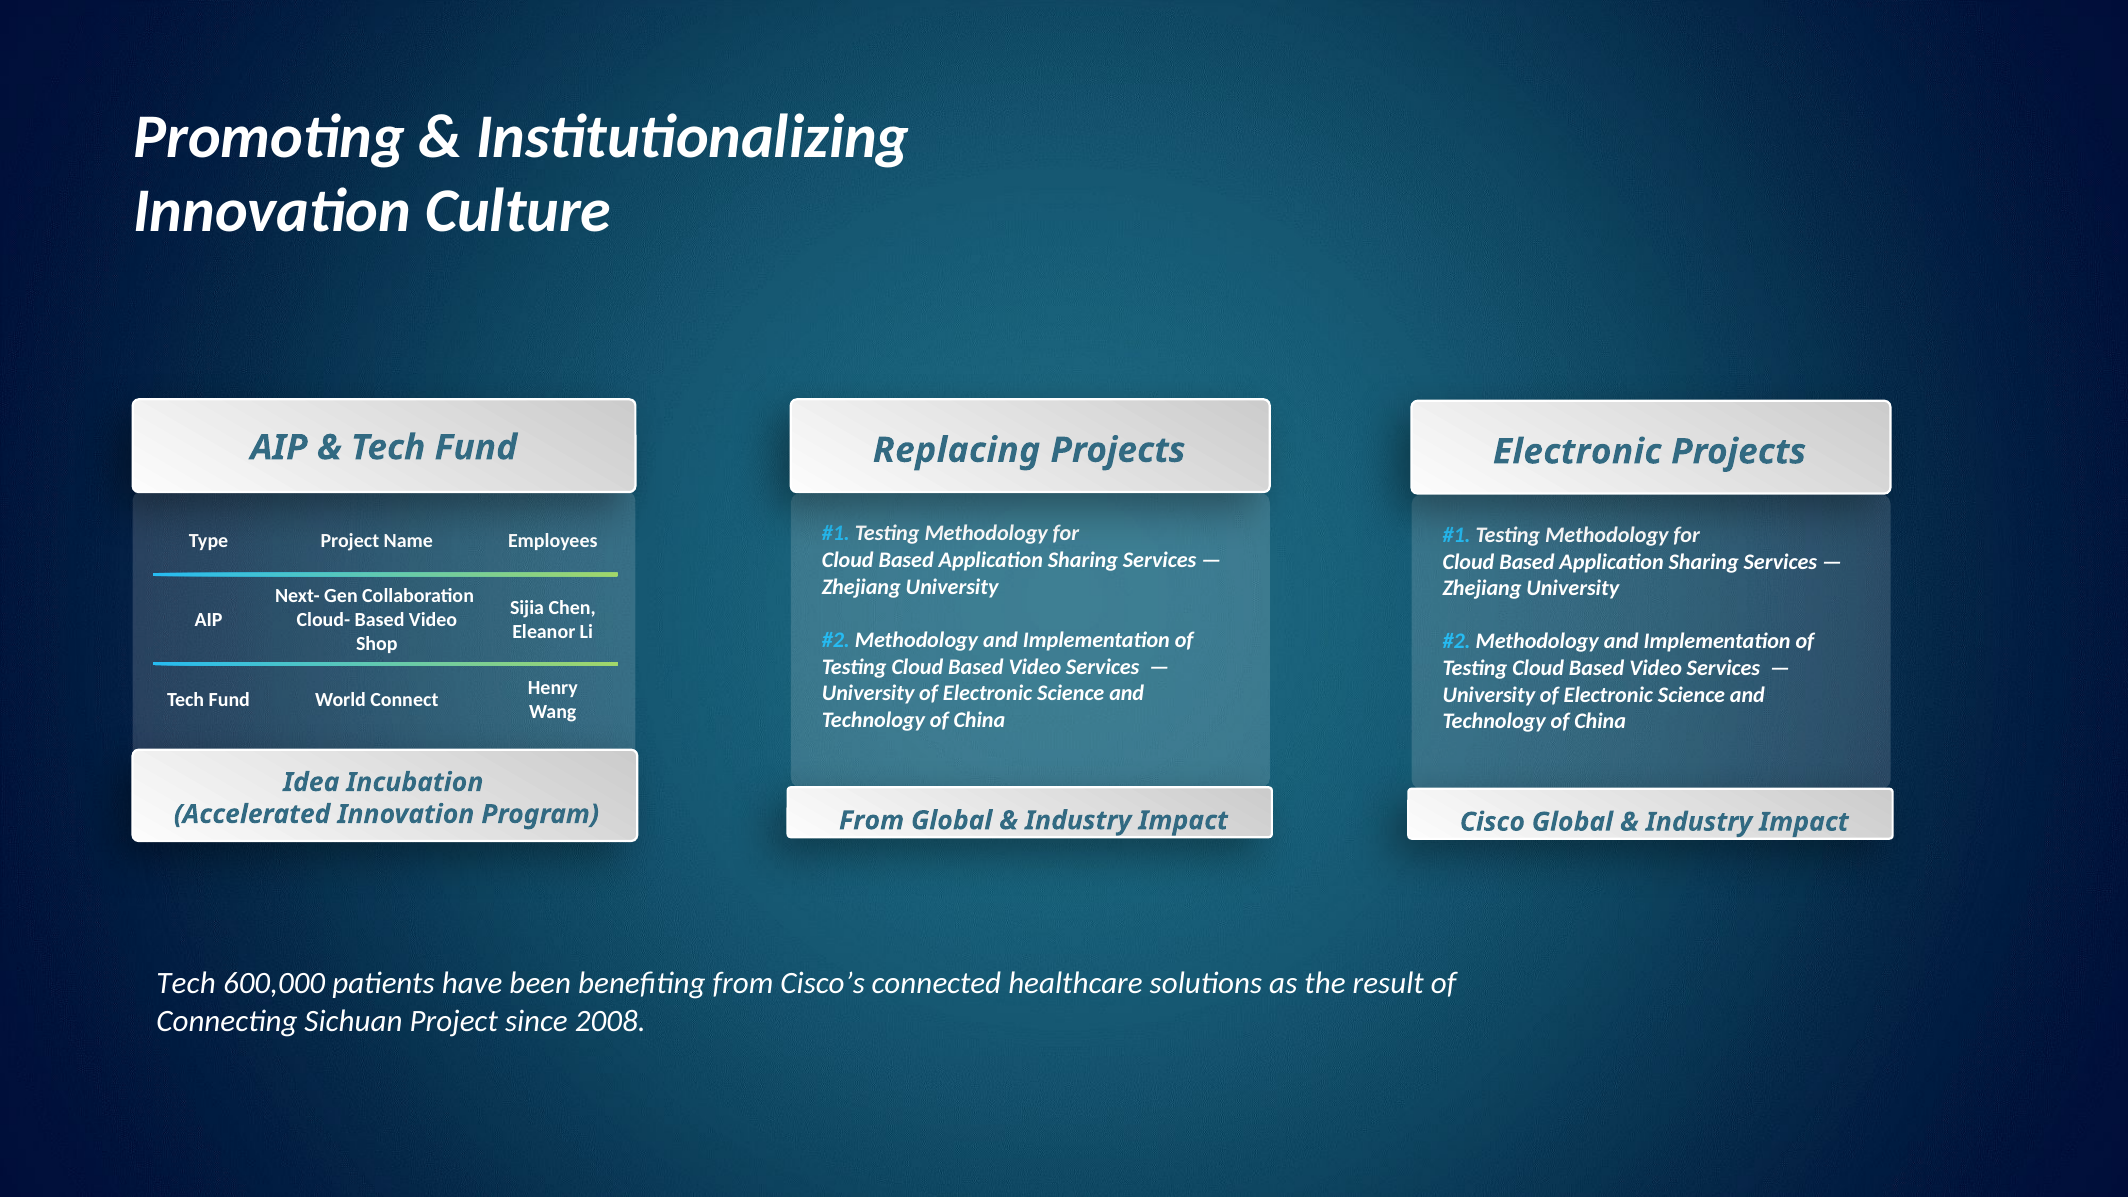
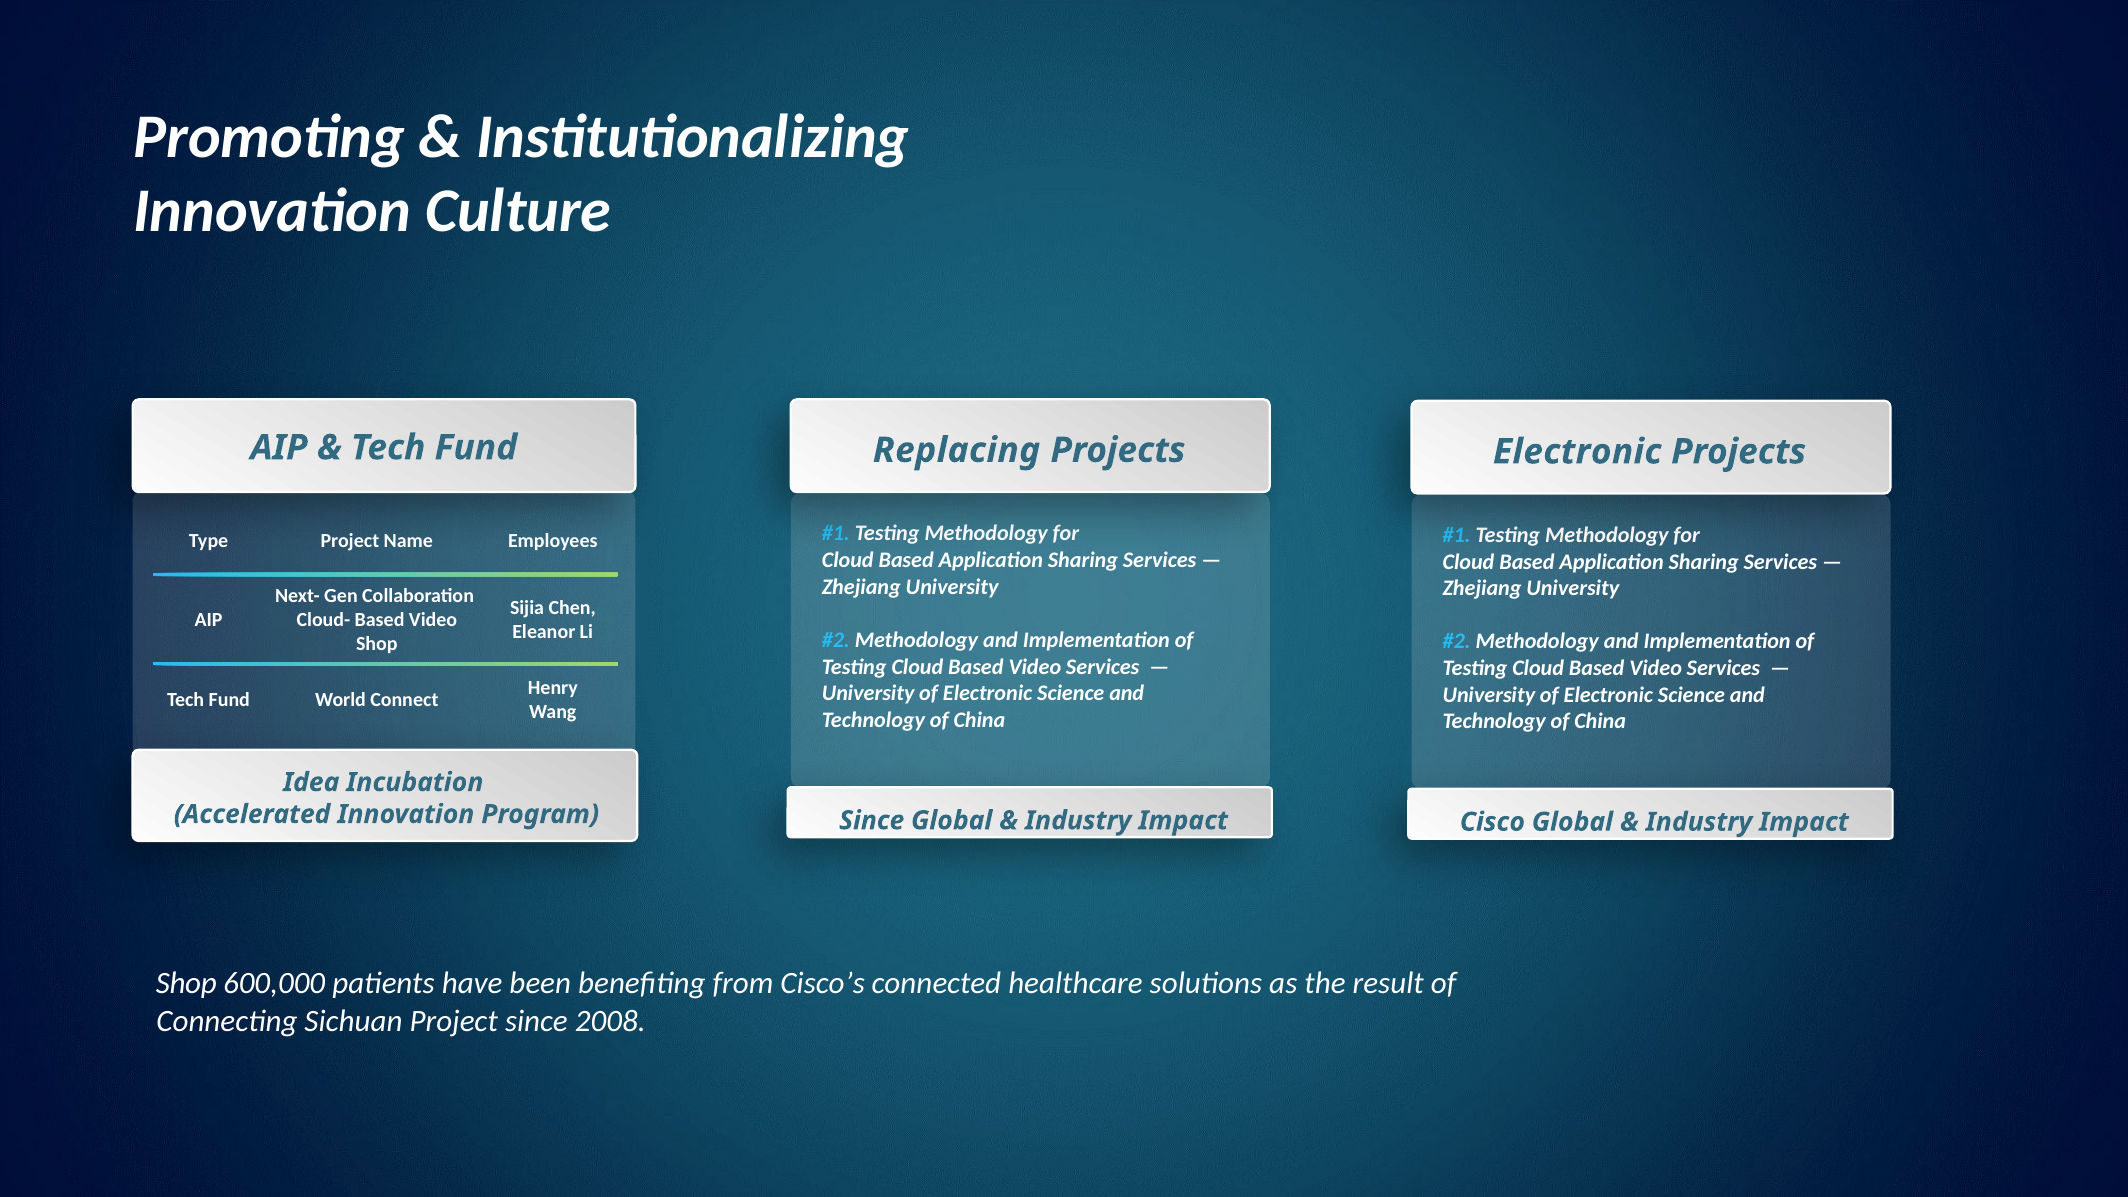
From at (872, 821): From -> Since
Tech at (186, 984): Tech -> Shop
